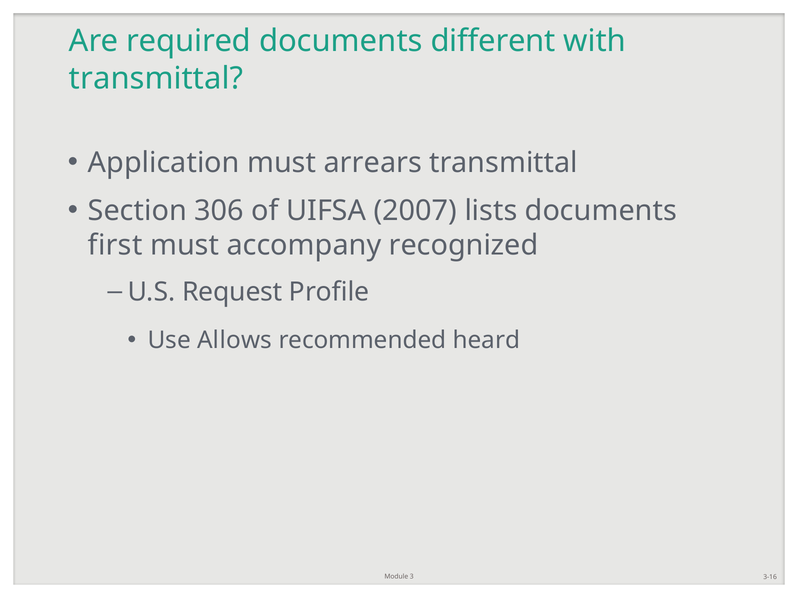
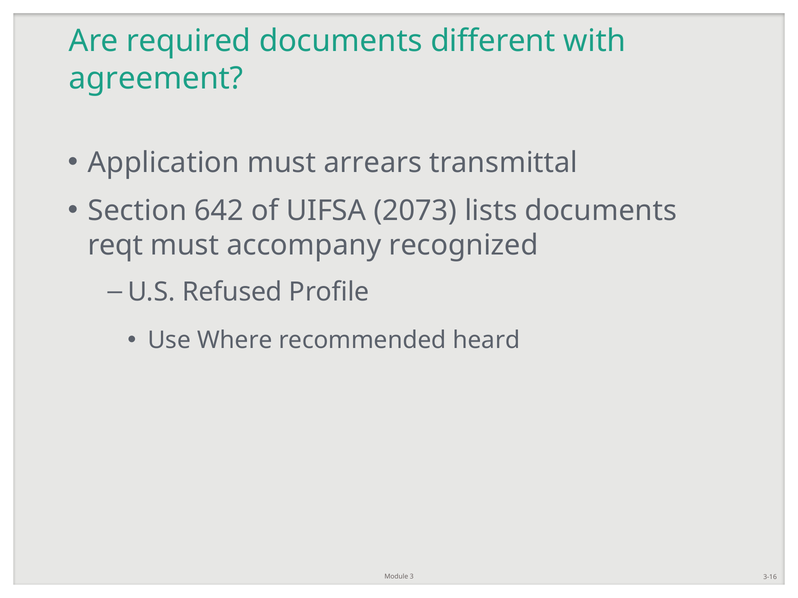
transmittal at (156, 78): transmittal -> agreement
306: 306 -> 642
2007: 2007 -> 2073
first: first -> reqt
Request: Request -> Refused
Allows: Allows -> Where
